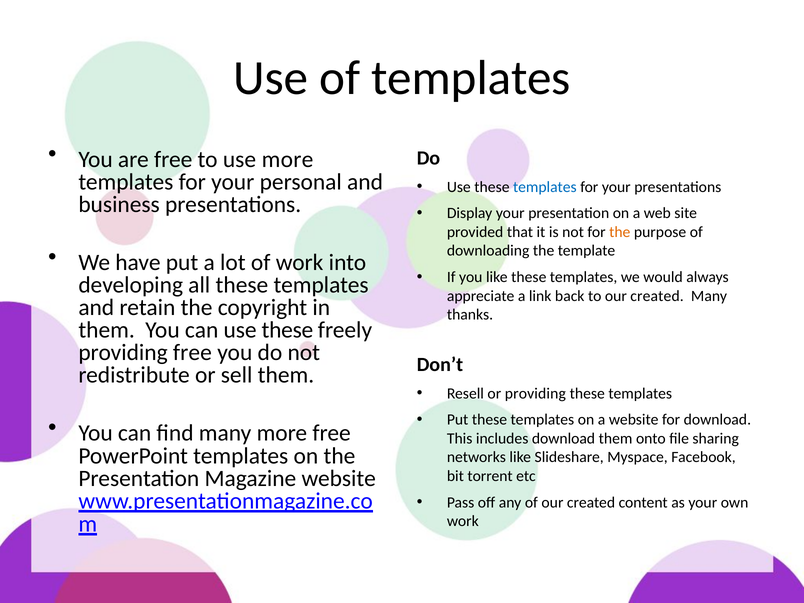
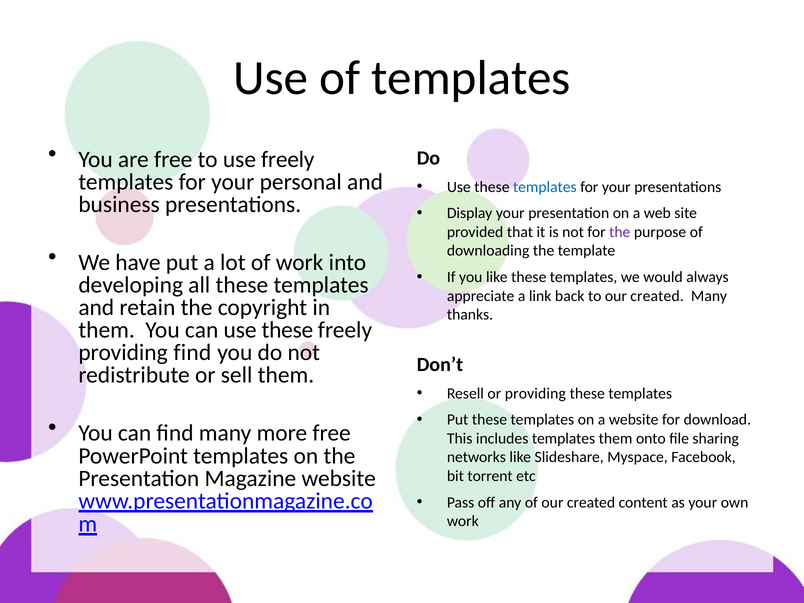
use more: more -> freely
the at (620, 232) colour: orange -> purple
providing free: free -> find
includes download: download -> templates
